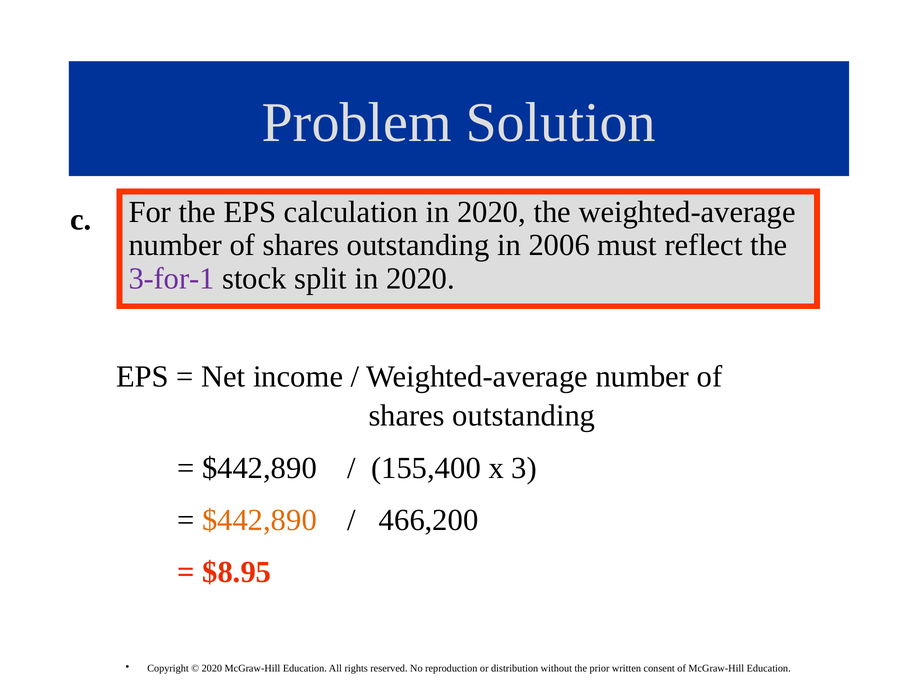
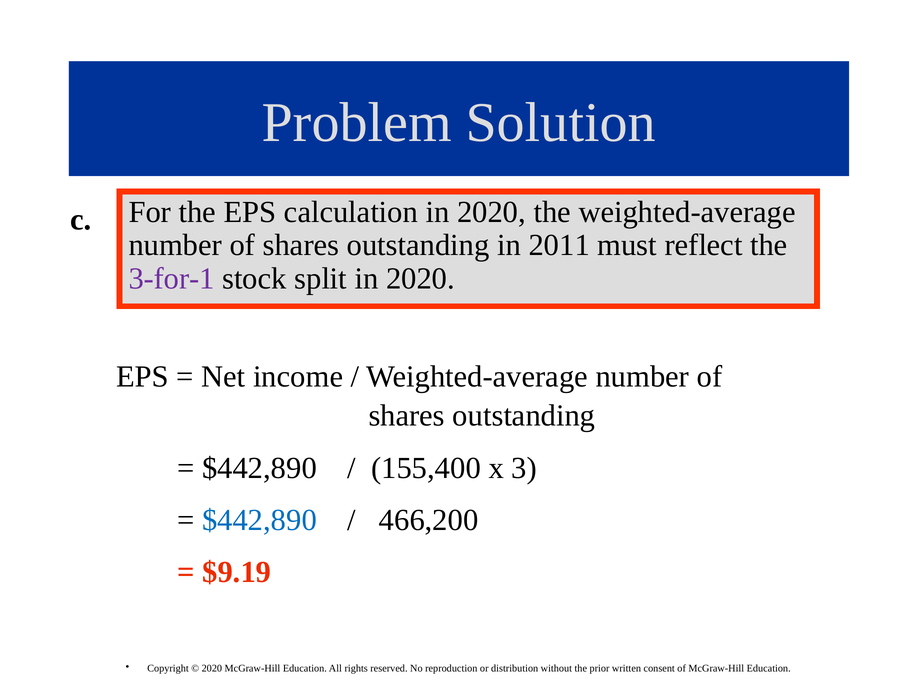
2006: 2006 -> 2011
$442,890 at (259, 520) colour: orange -> blue
$8.95: $8.95 -> $9.19
